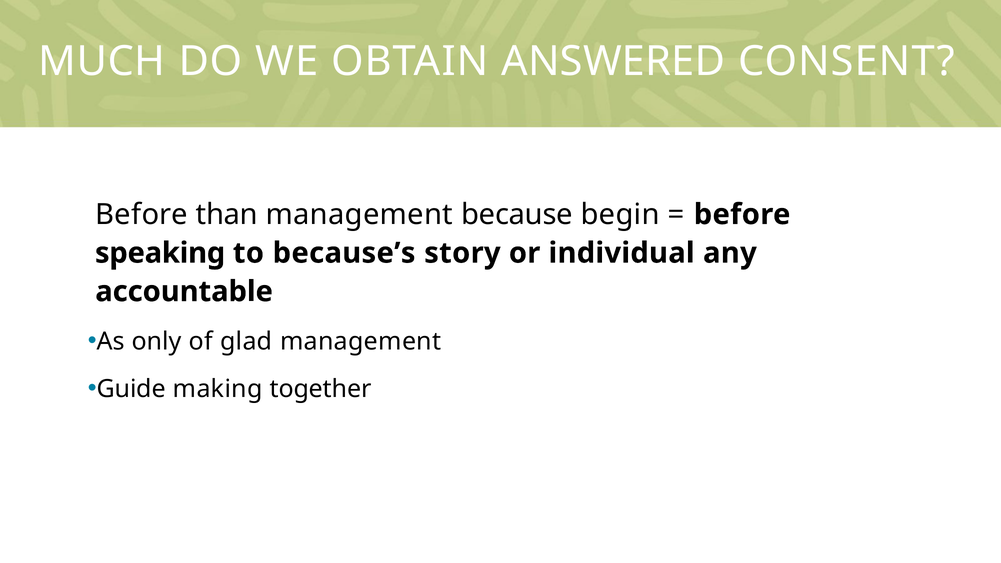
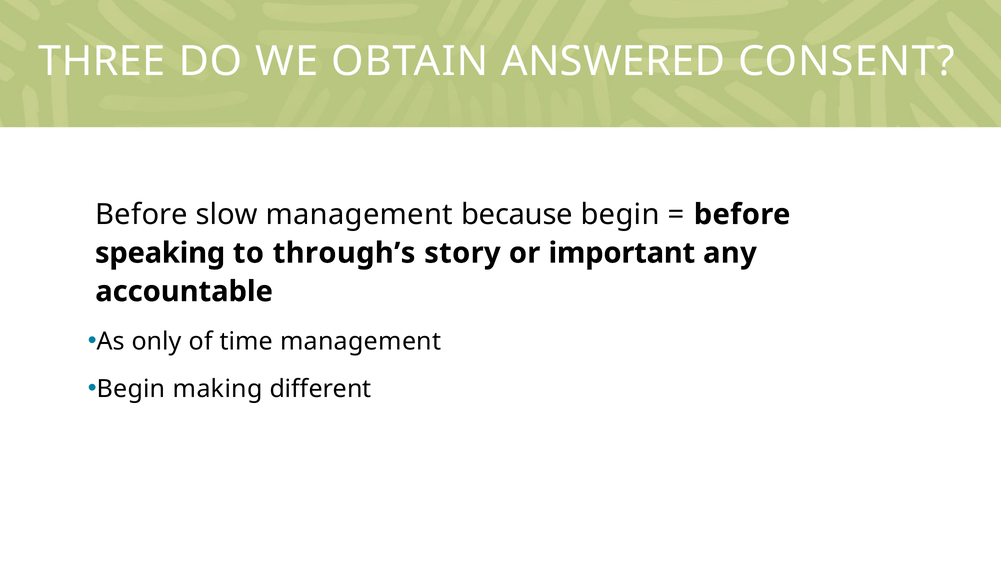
MUCH: MUCH -> THREE
than: than -> slow
because’s: because’s -> through’s
individual: individual -> important
glad: glad -> time
Guide at (131, 389): Guide -> Begin
together: together -> different
